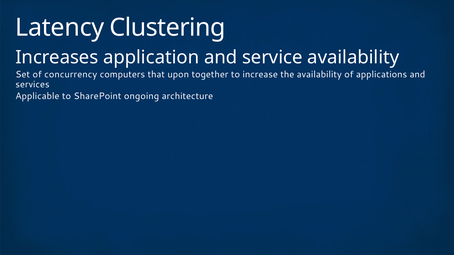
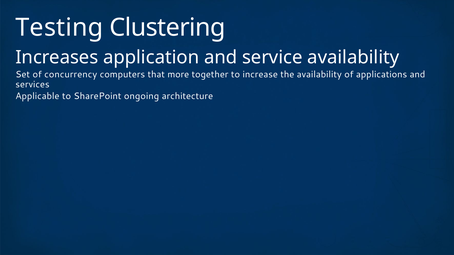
Latency: Latency -> Testing
upon: upon -> more
